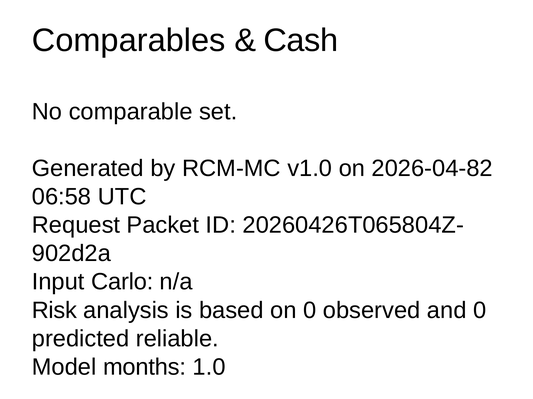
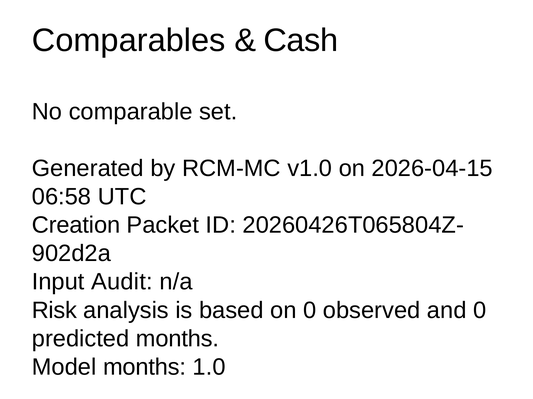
2026-04-82: 2026-04-82 -> 2026-04-15
Request: Request -> Creation
Carlo: Carlo -> Audit
predicted reliable: reliable -> months
